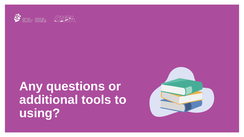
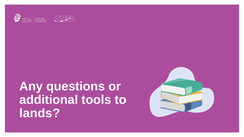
using: using -> lands
